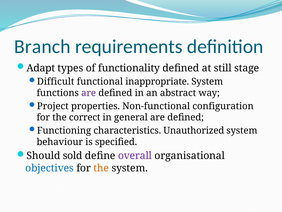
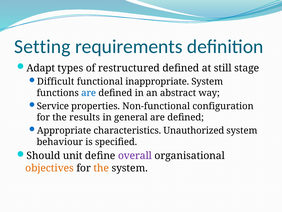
Branch: Branch -> Setting
functionality: functionality -> restructured
are at (89, 93) colour: purple -> blue
Project: Project -> Service
correct: correct -> results
Functioning: Functioning -> Appropriate
sold: sold -> unit
objectives colour: blue -> orange
